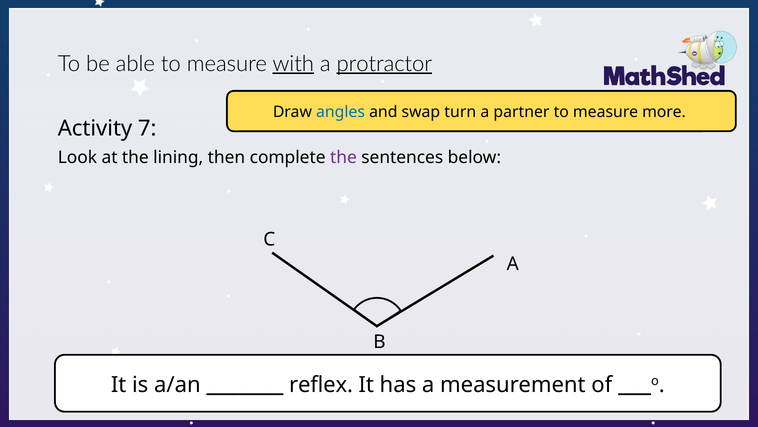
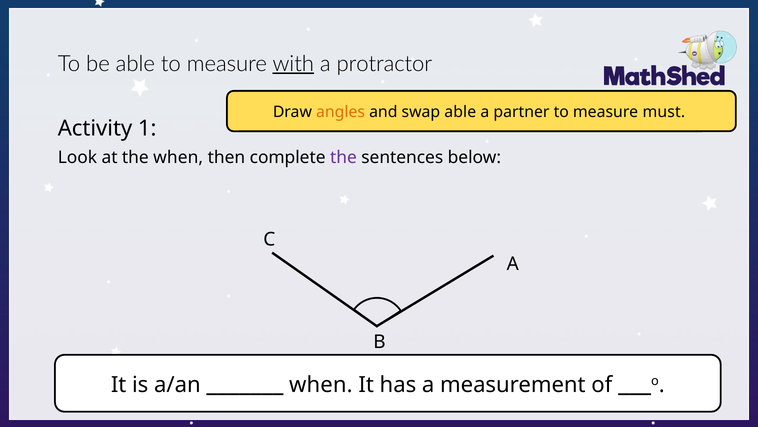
protractor underline: present -> none
angles colour: blue -> orange
swap turn: turn -> able
more: more -> must
7: 7 -> 1
the lining: lining -> when
reflex at (321, 384): reflex -> when
